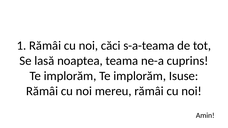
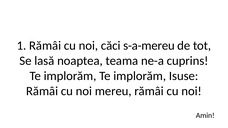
s-a-teama: s-a-teama -> s-a-mereu
